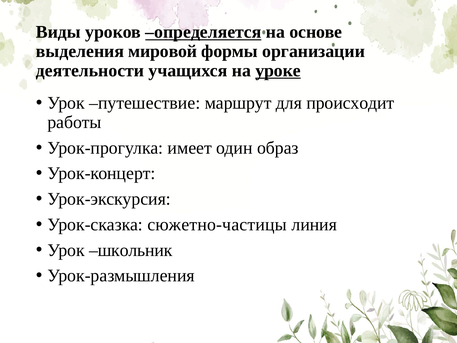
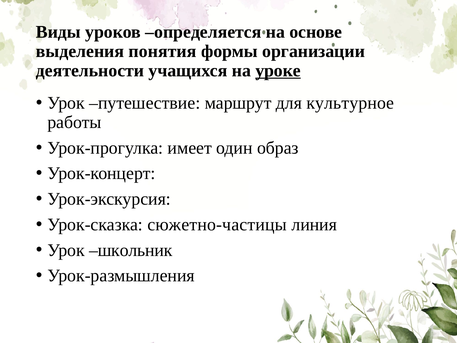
определяется underline: present -> none
мировой: мировой -> понятия
происходит: происходит -> культурное
